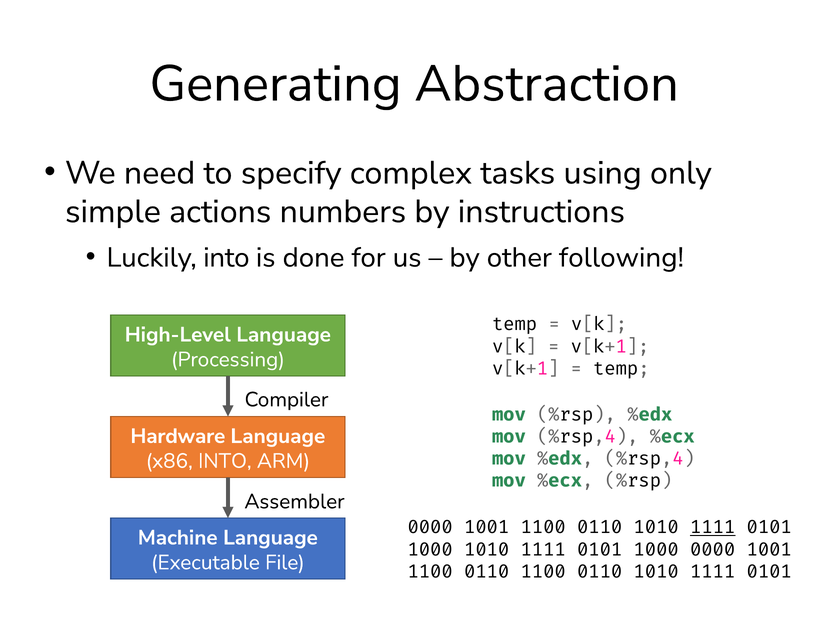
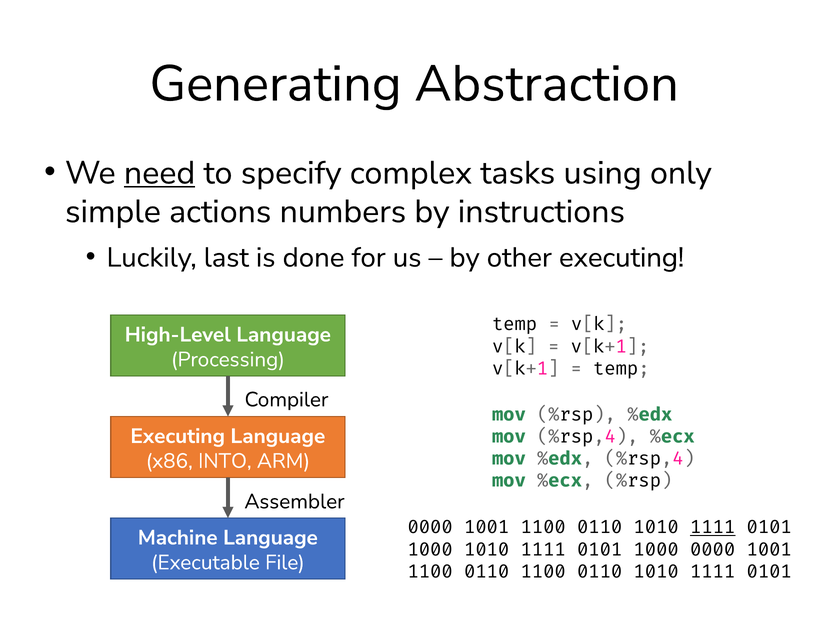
need underline: none -> present
Luckily into: into -> last
other following: following -> executing
Hardware at (178, 437): Hardware -> Executing
